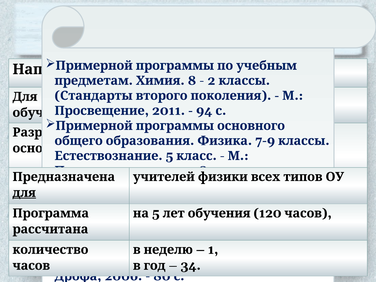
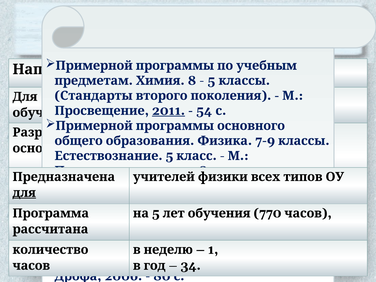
2 at (211, 81): 2 -> 5
2011 underline: none -> present
94: 94 -> 54
120: 120 -> 770
